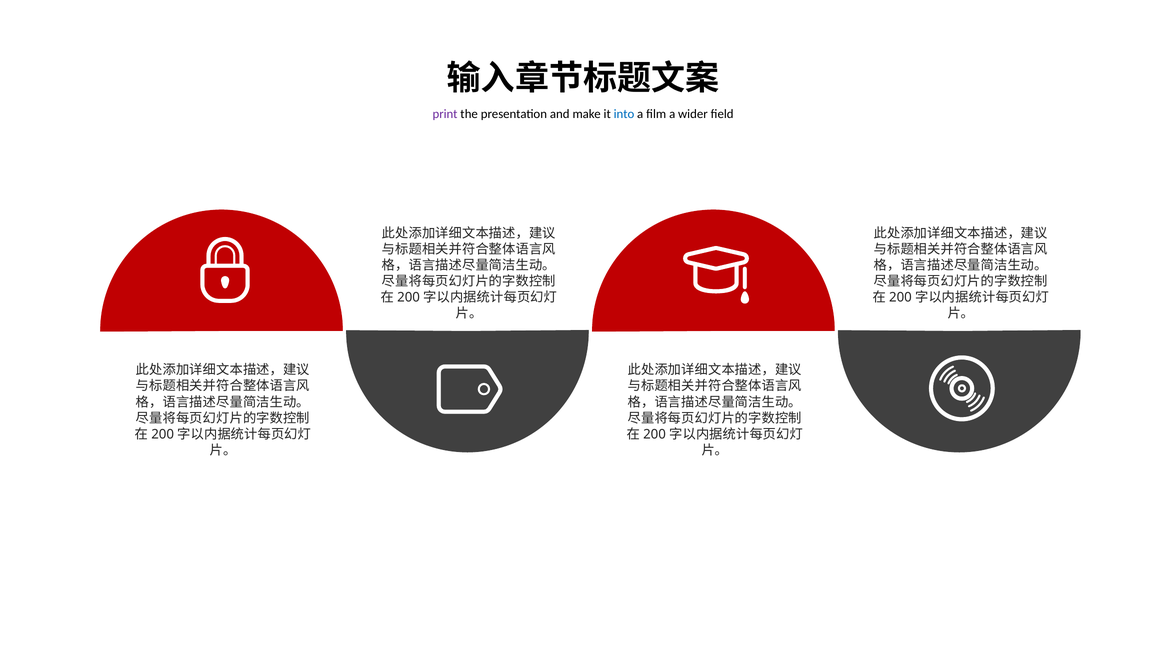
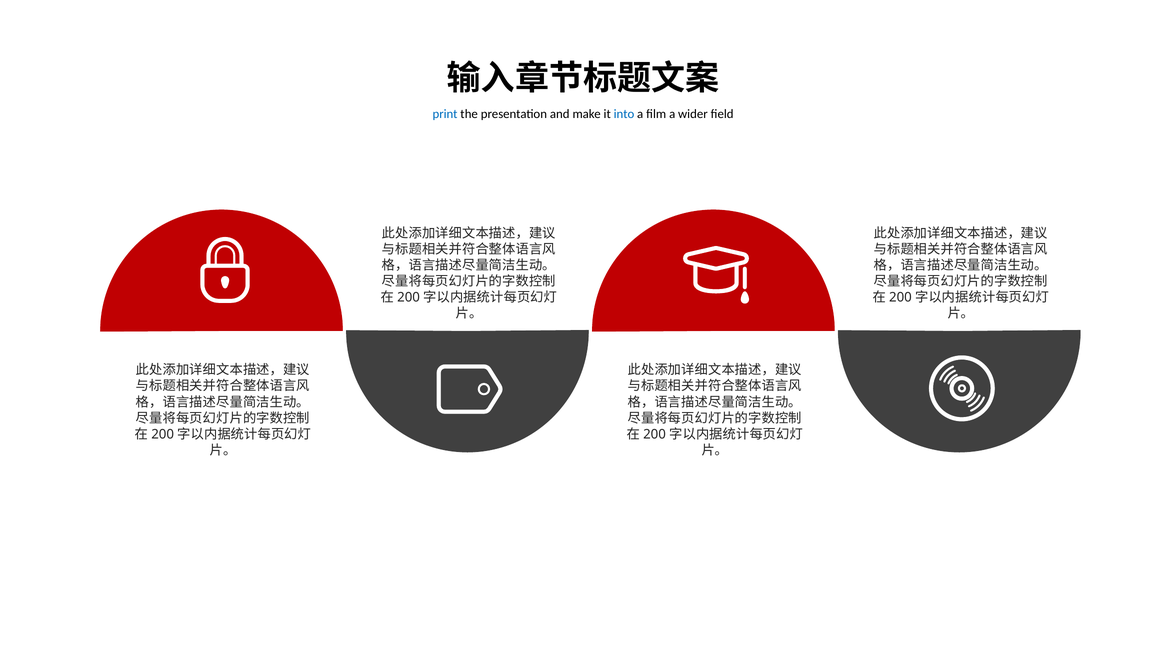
print colour: purple -> blue
